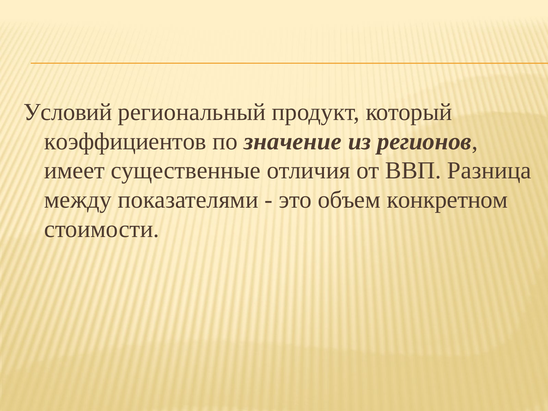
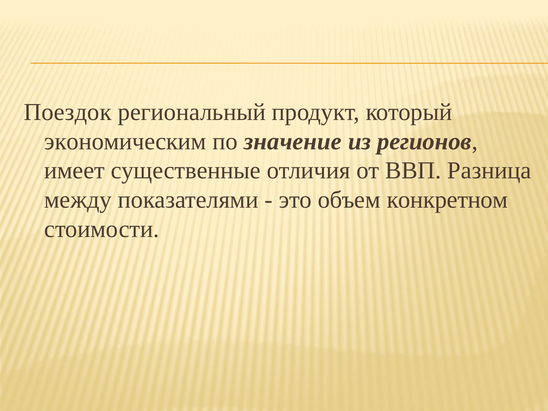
Условий: Условий -> Поездок
коэффициентов: коэффициентов -> экономическим
